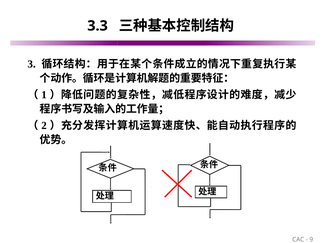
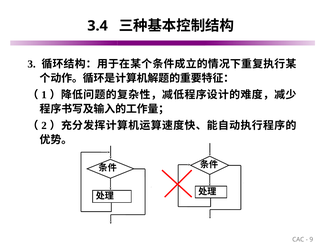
3.3: 3.3 -> 3.4
